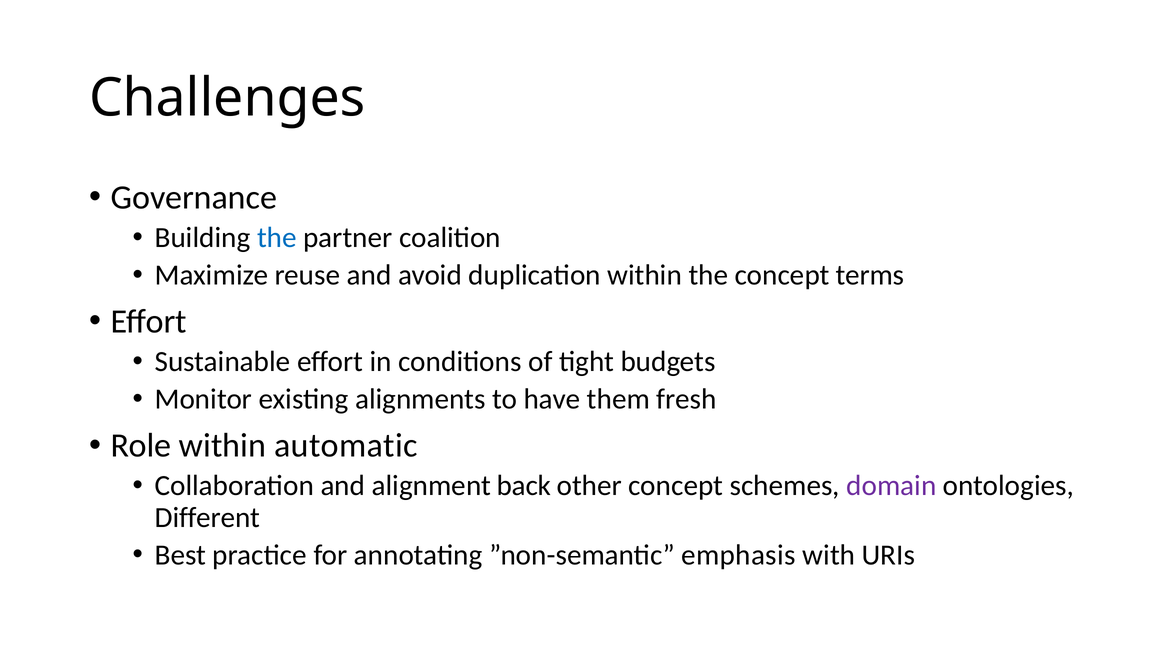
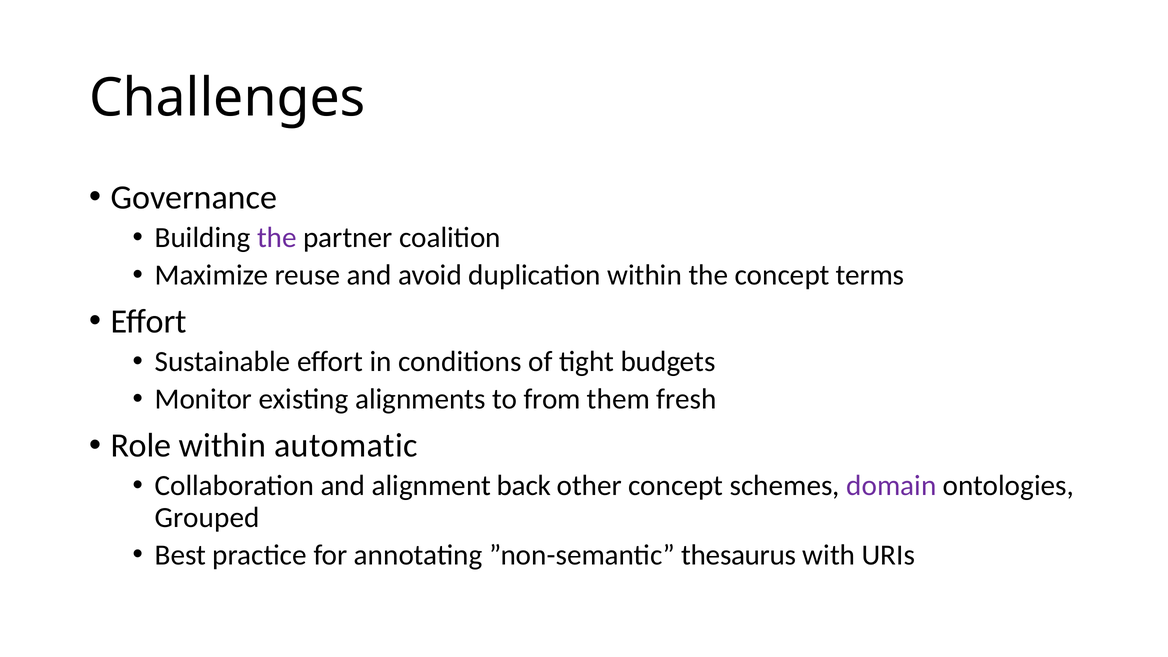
the at (277, 238) colour: blue -> purple
have: have -> from
Different: Different -> Grouped
emphasis: emphasis -> thesaurus
